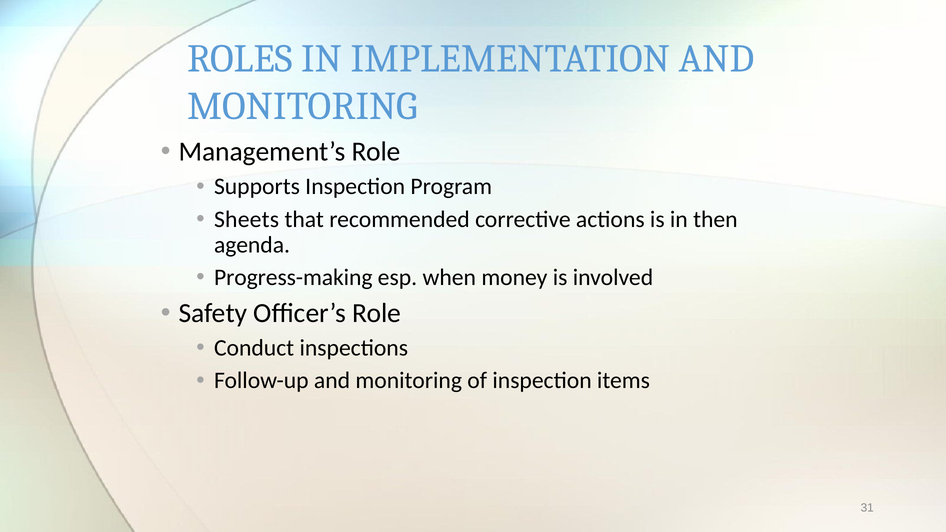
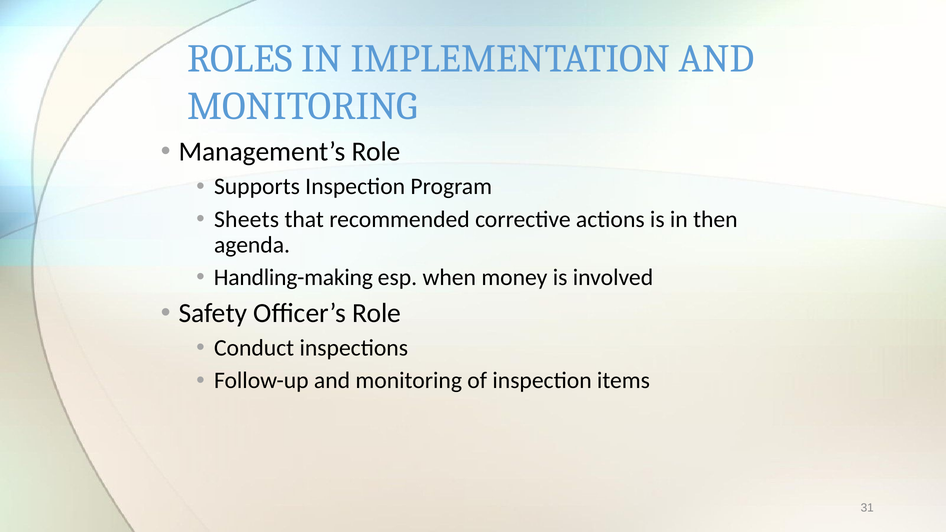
Progress-making: Progress-making -> Handling-making
